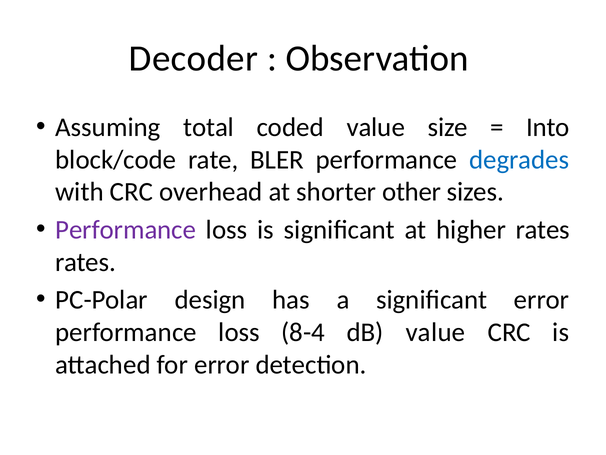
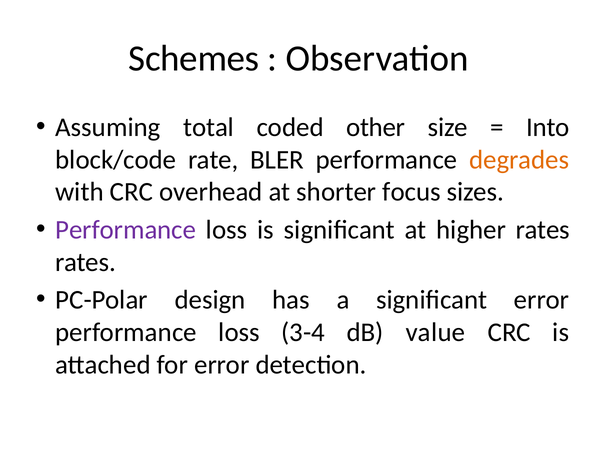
Decoder: Decoder -> Schemes
coded value: value -> other
degrades colour: blue -> orange
other: other -> focus
8-4: 8-4 -> 3-4
